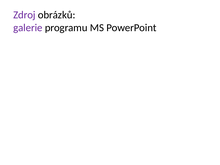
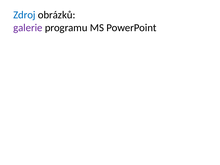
Zdroj colour: purple -> blue
